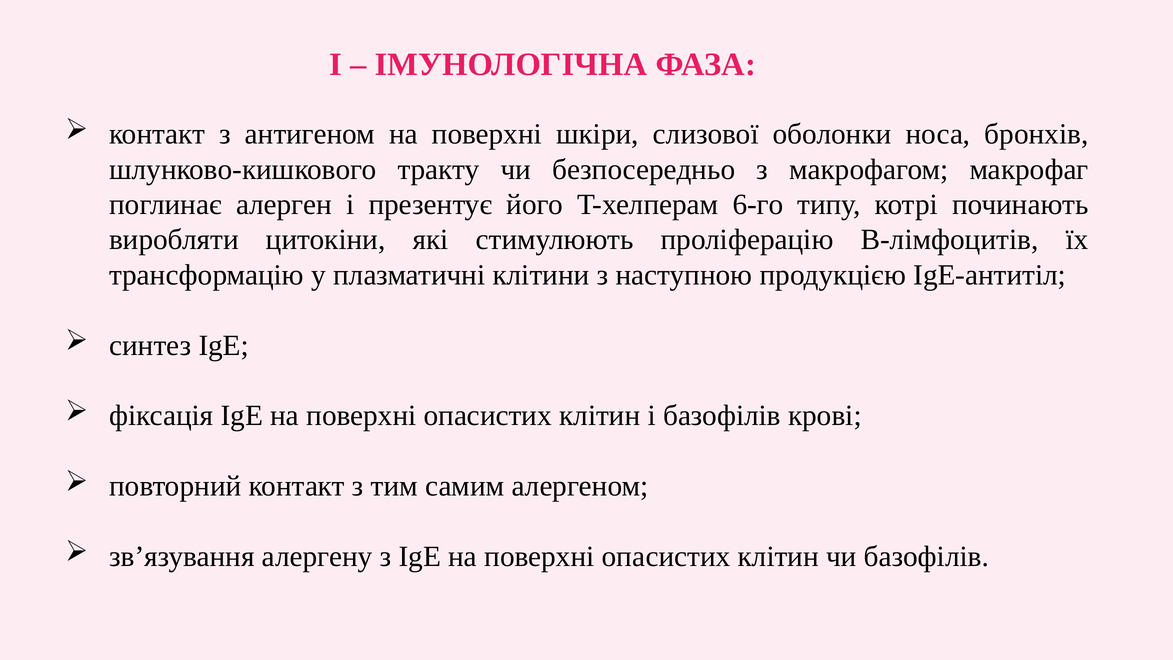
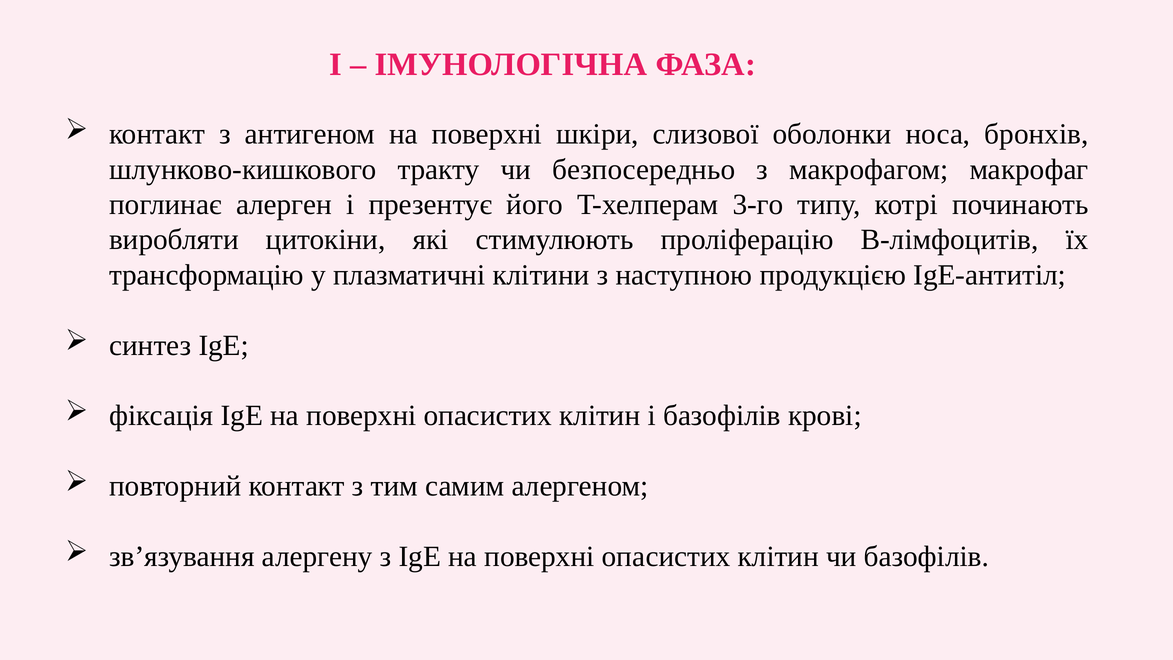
6-го: 6-го -> 3-го
